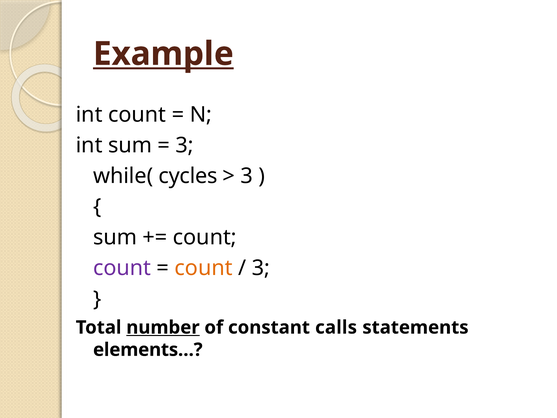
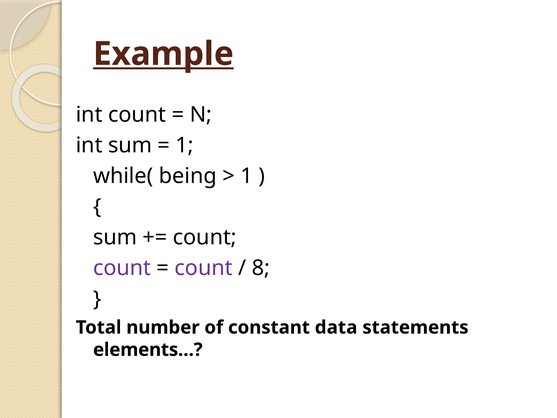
3 at (185, 145): 3 -> 1
cycles: cycles -> being
3 at (247, 176): 3 -> 1
count at (204, 268) colour: orange -> purple
3 at (261, 268): 3 -> 8
number underline: present -> none
calls: calls -> data
